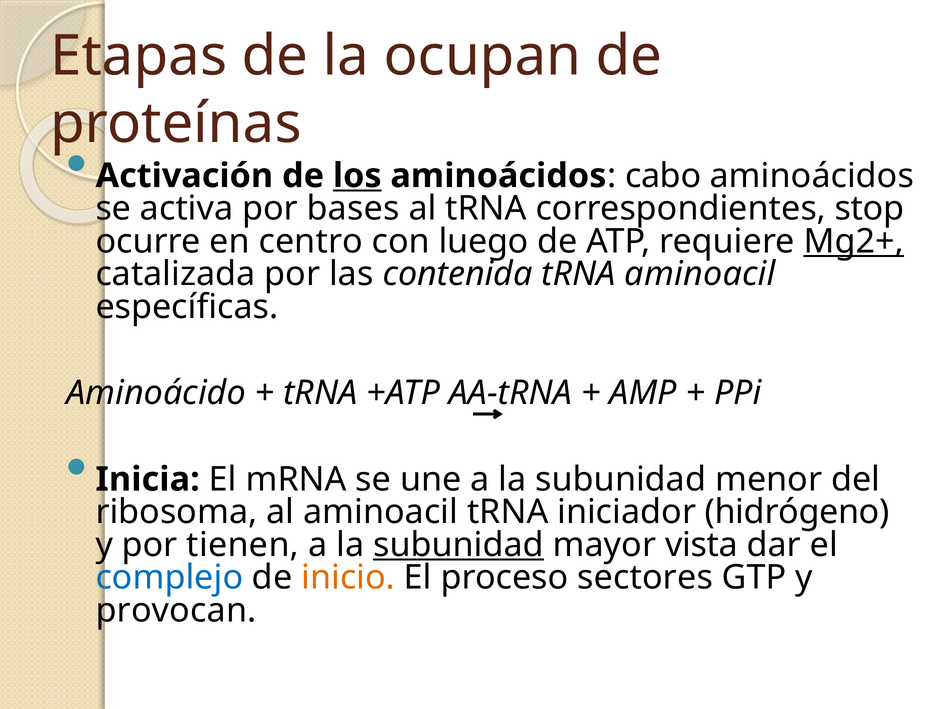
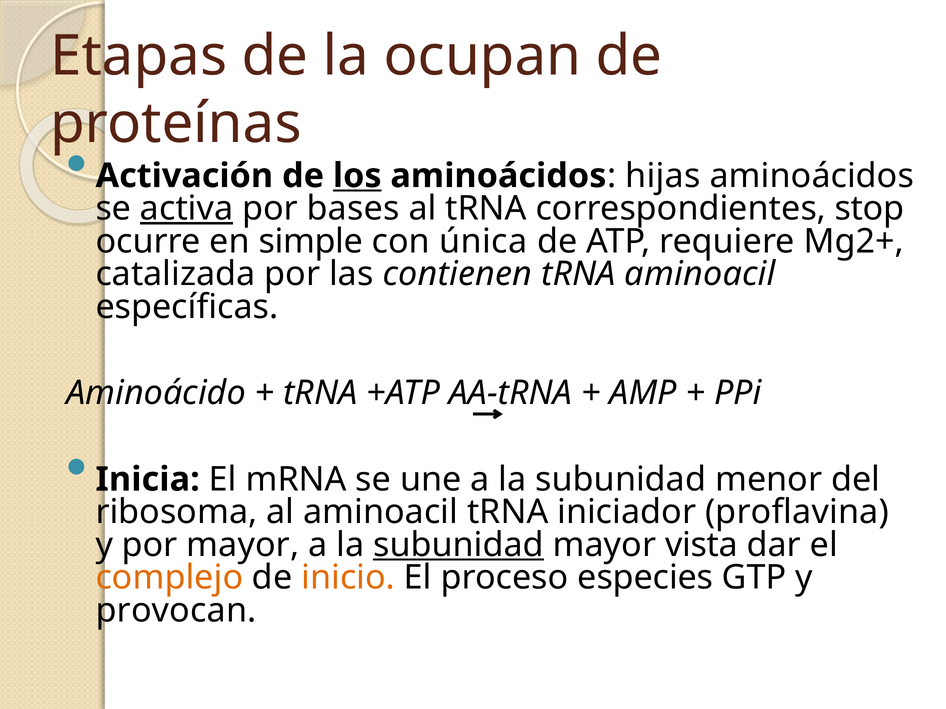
cabo: cabo -> hijas
activa underline: none -> present
centro: centro -> simple
luego: luego -> única
Mg2+ underline: present -> none
contenida: contenida -> contienen
hidrógeno: hidrógeno -> proflavina
por tienen: tienen -> mayor
complejo colour: blue -> orange
sectores: sectores -> especies
